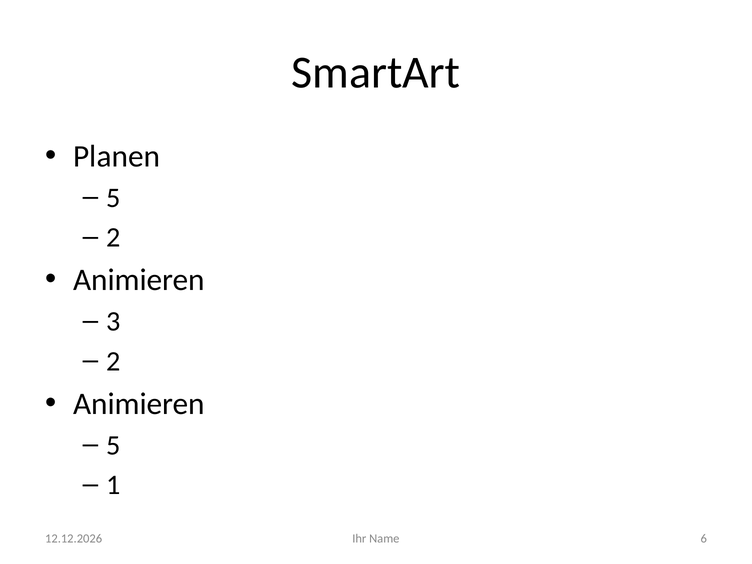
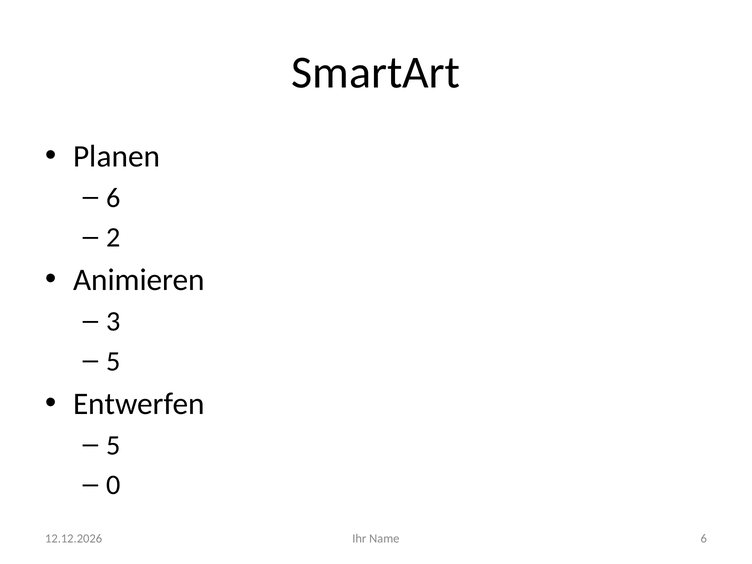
5 at (113, 198): 5 -> 6
2 at (113, 361): 2 -> 5
Animieren at (139, 404): Animieren -> Entwerfen
1: 1 -> 0
